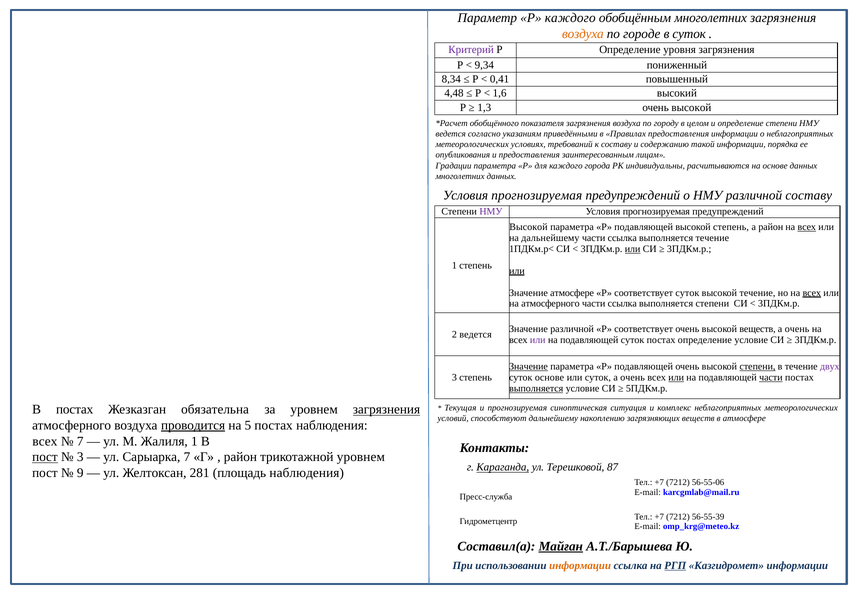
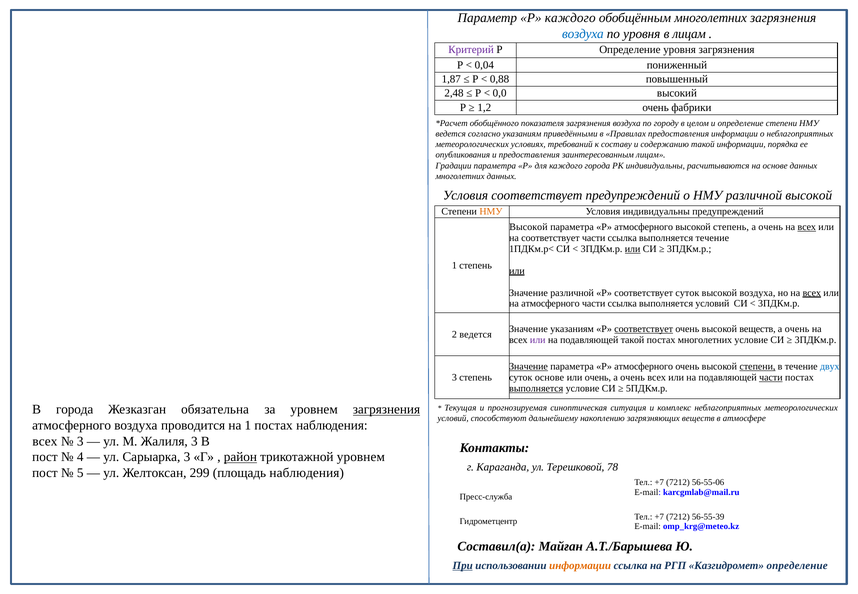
воздуха at (583, 34) colour: orange -> blue
по городе: городе -> уровня
в суток: суток -> лицам
9,34: 9,34 -> 0,04
8,34: 8,34 -> 1,87
0,41: 0,41 -> 0,88
4,48: 4,48 -> 2,48
1,6: 1,6 -> 0,0
1,3: 1,3 -> 1,2
высокой at (691, 107): высокой -> фабрики
прогнозируемая at (537, 195): прогнозируемая -> соответствует
различной составу: составу -> высокой
НМУ at (491, 212) colour: purple -> orange
прогнозируемая at (656, 212): прогнозируемая -> индивидуальны
подавляющей at (644, 227): подавляющей -> атмосферного
район at (771, 227): район -> очень
на дальнейшему: дальнейшему -> соответствует
Значение атмосфере: атмосфере -> различной
высокой течение: течение -> воздуха
выполняется степени: степени -> условий
Значение различной: различной -> указаниям
соответствует at (644, 329) underline: none -> present
подавляющей суток: суток -> такой
постах определение: определение -> многолетних
подавляющей at (644, 366): подавляющей -> атмосферного
двух colour: purple -> blue
или суток: суток -> очень
или at (676, 377) underline: present -> none
В постах: постах -> города
проводится underline: present -> none
на 5: 5 -> 1
7 at (80, 441): 7 -> 3
Жалиля 1: 1 -> 3
пост at (45, 457) underline: present -> none
3 at (80, 457): 3 -> 4
Сарыарка 7: 7 -> 3
район at (240, 457) underline: none -> present
Караганда underline: present -> none
87: 87 -> 78
9: 9 -> 5
281: 281 -> 299
Майған underline: present -> none
При underline: none -> present
РГП underline: present -> none
Казгидромет информации: информации -> определение
